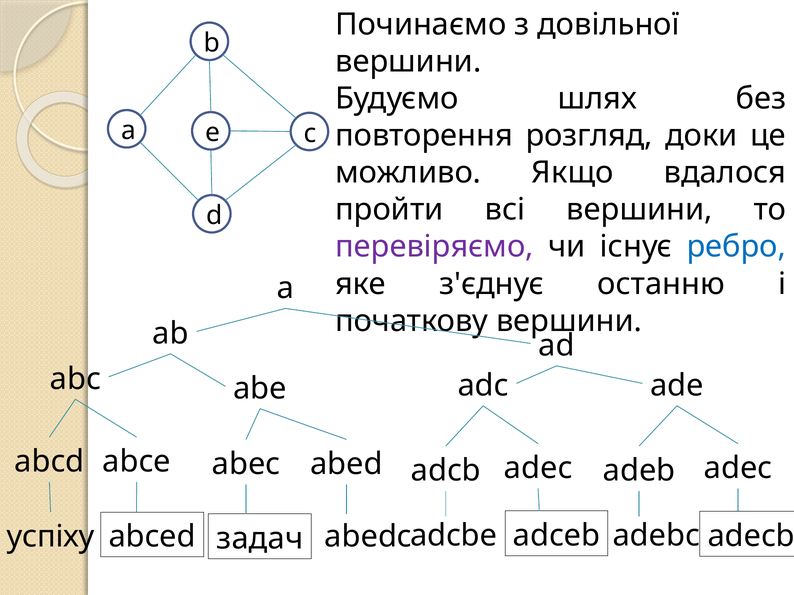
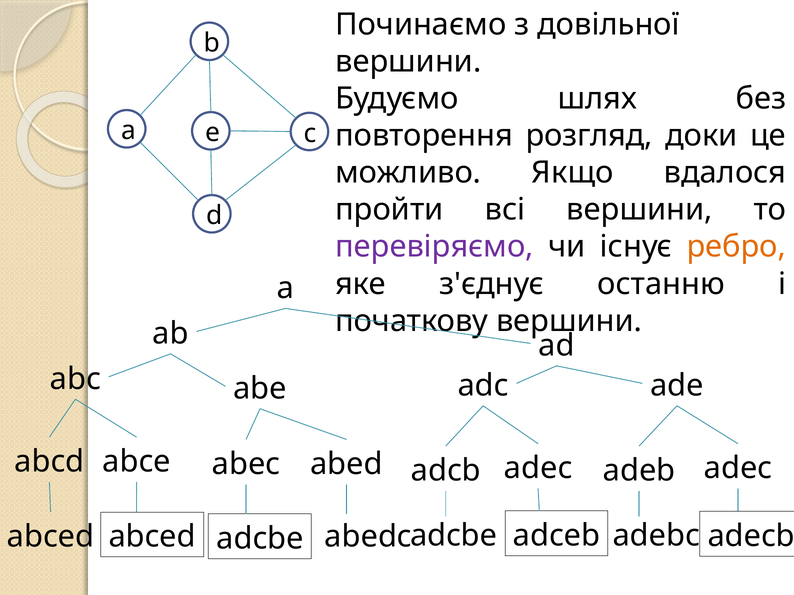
ребро colour: blue -> orange
успіху at (51, 537): успіху -> abced
задач at (260, 539): задач -> adcbe
